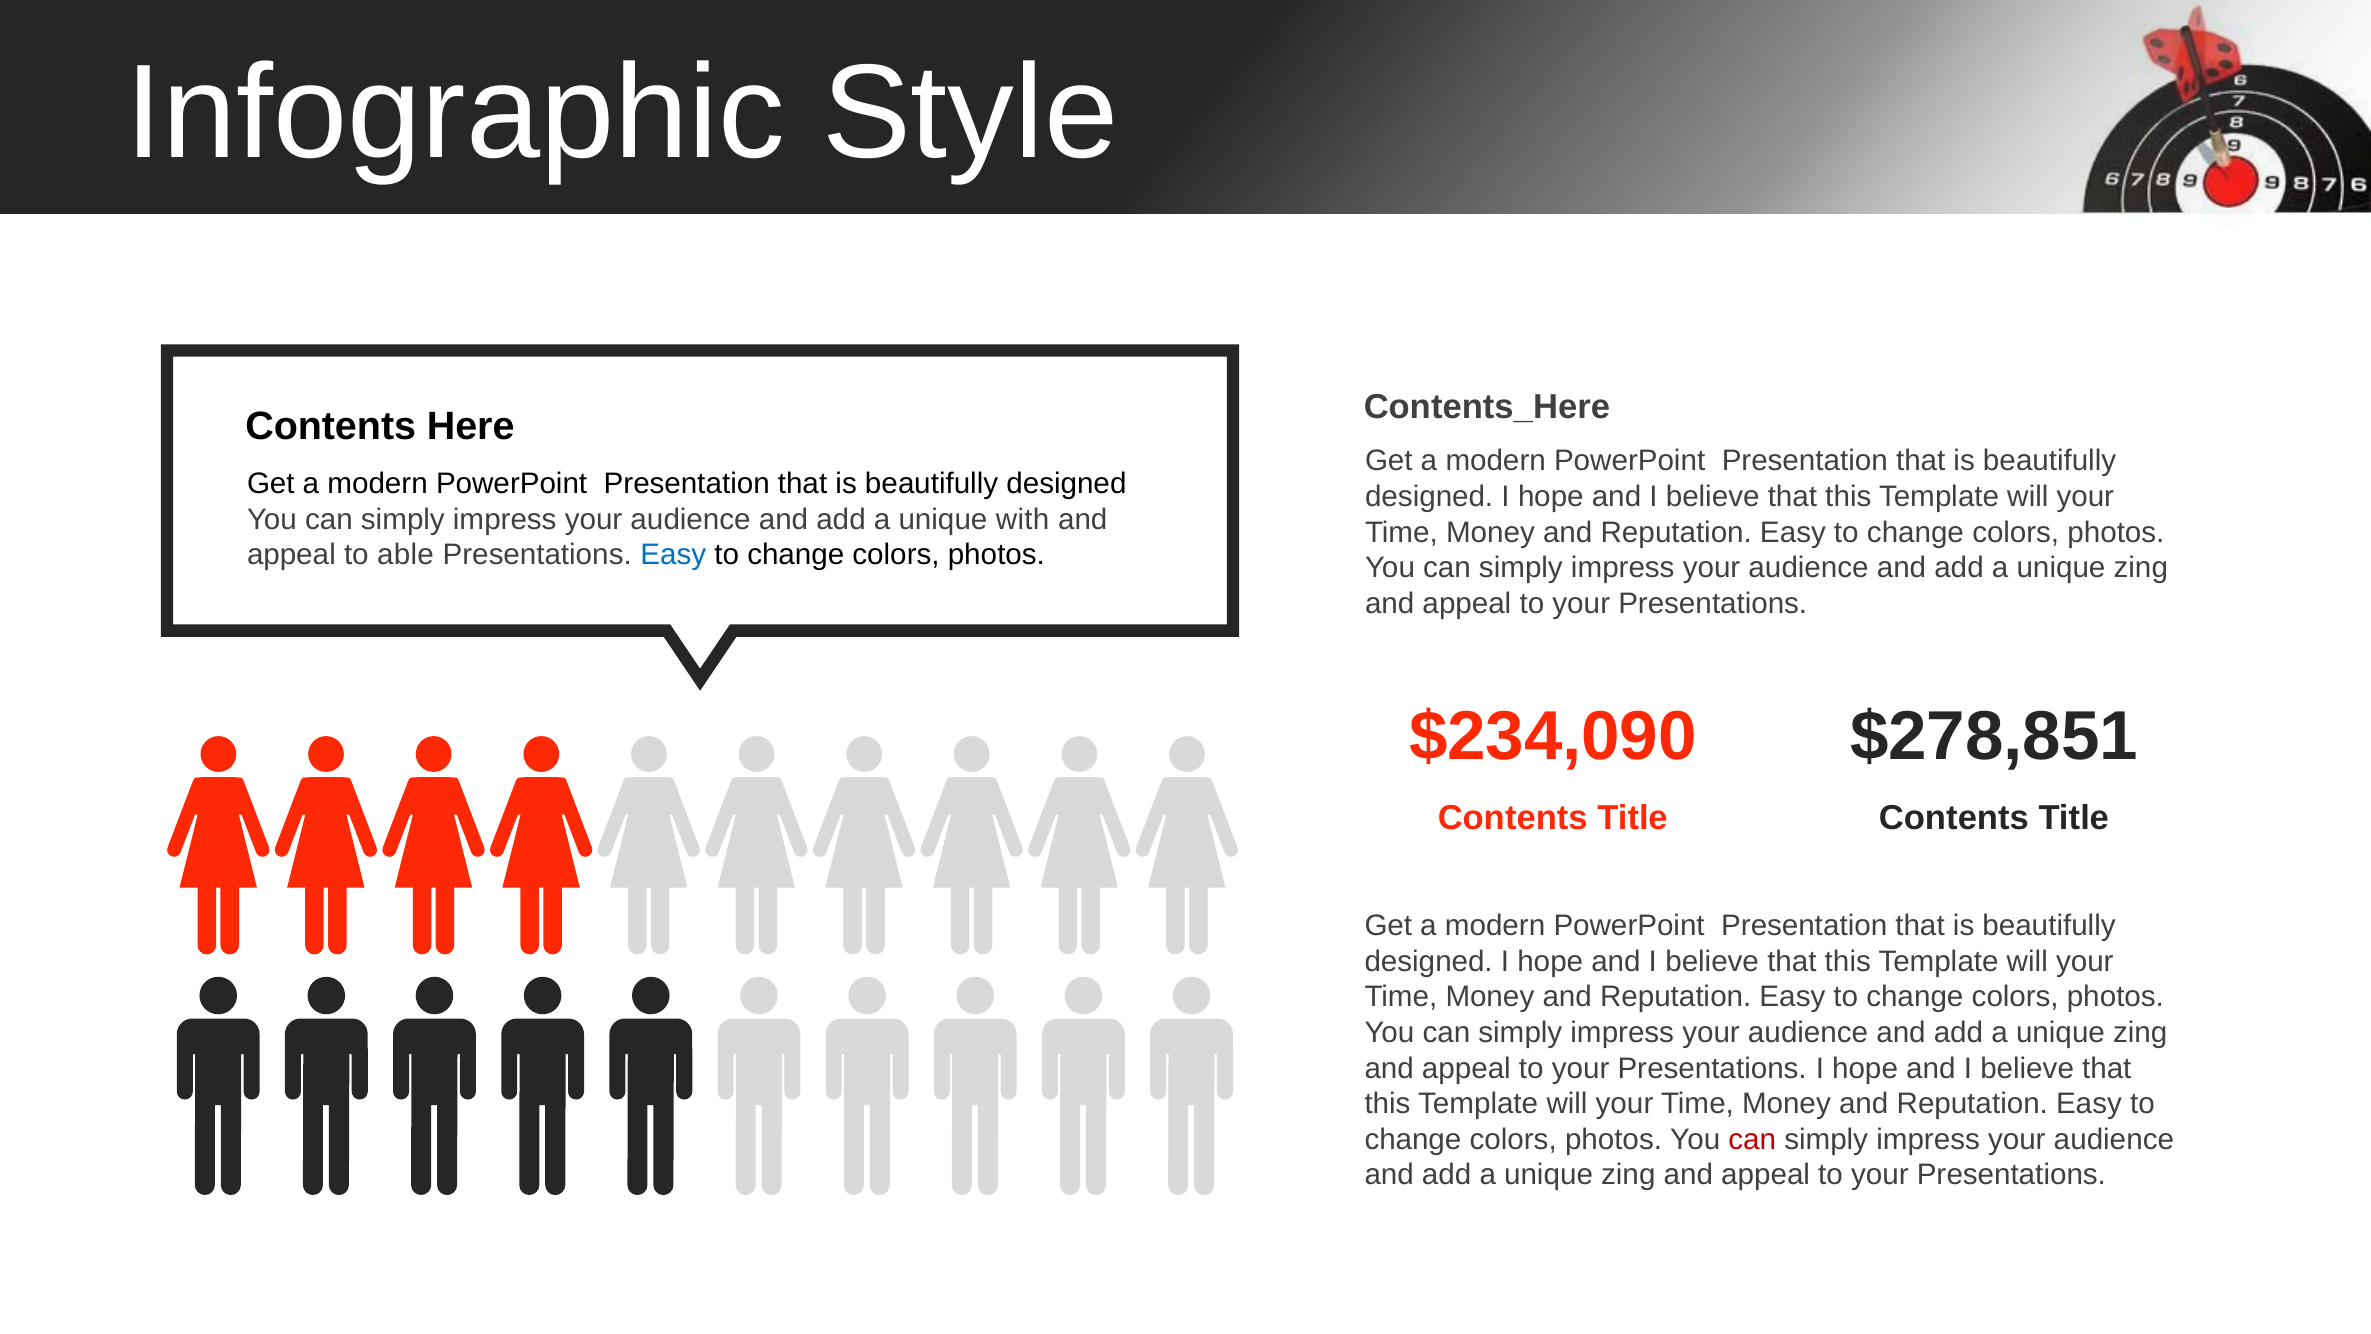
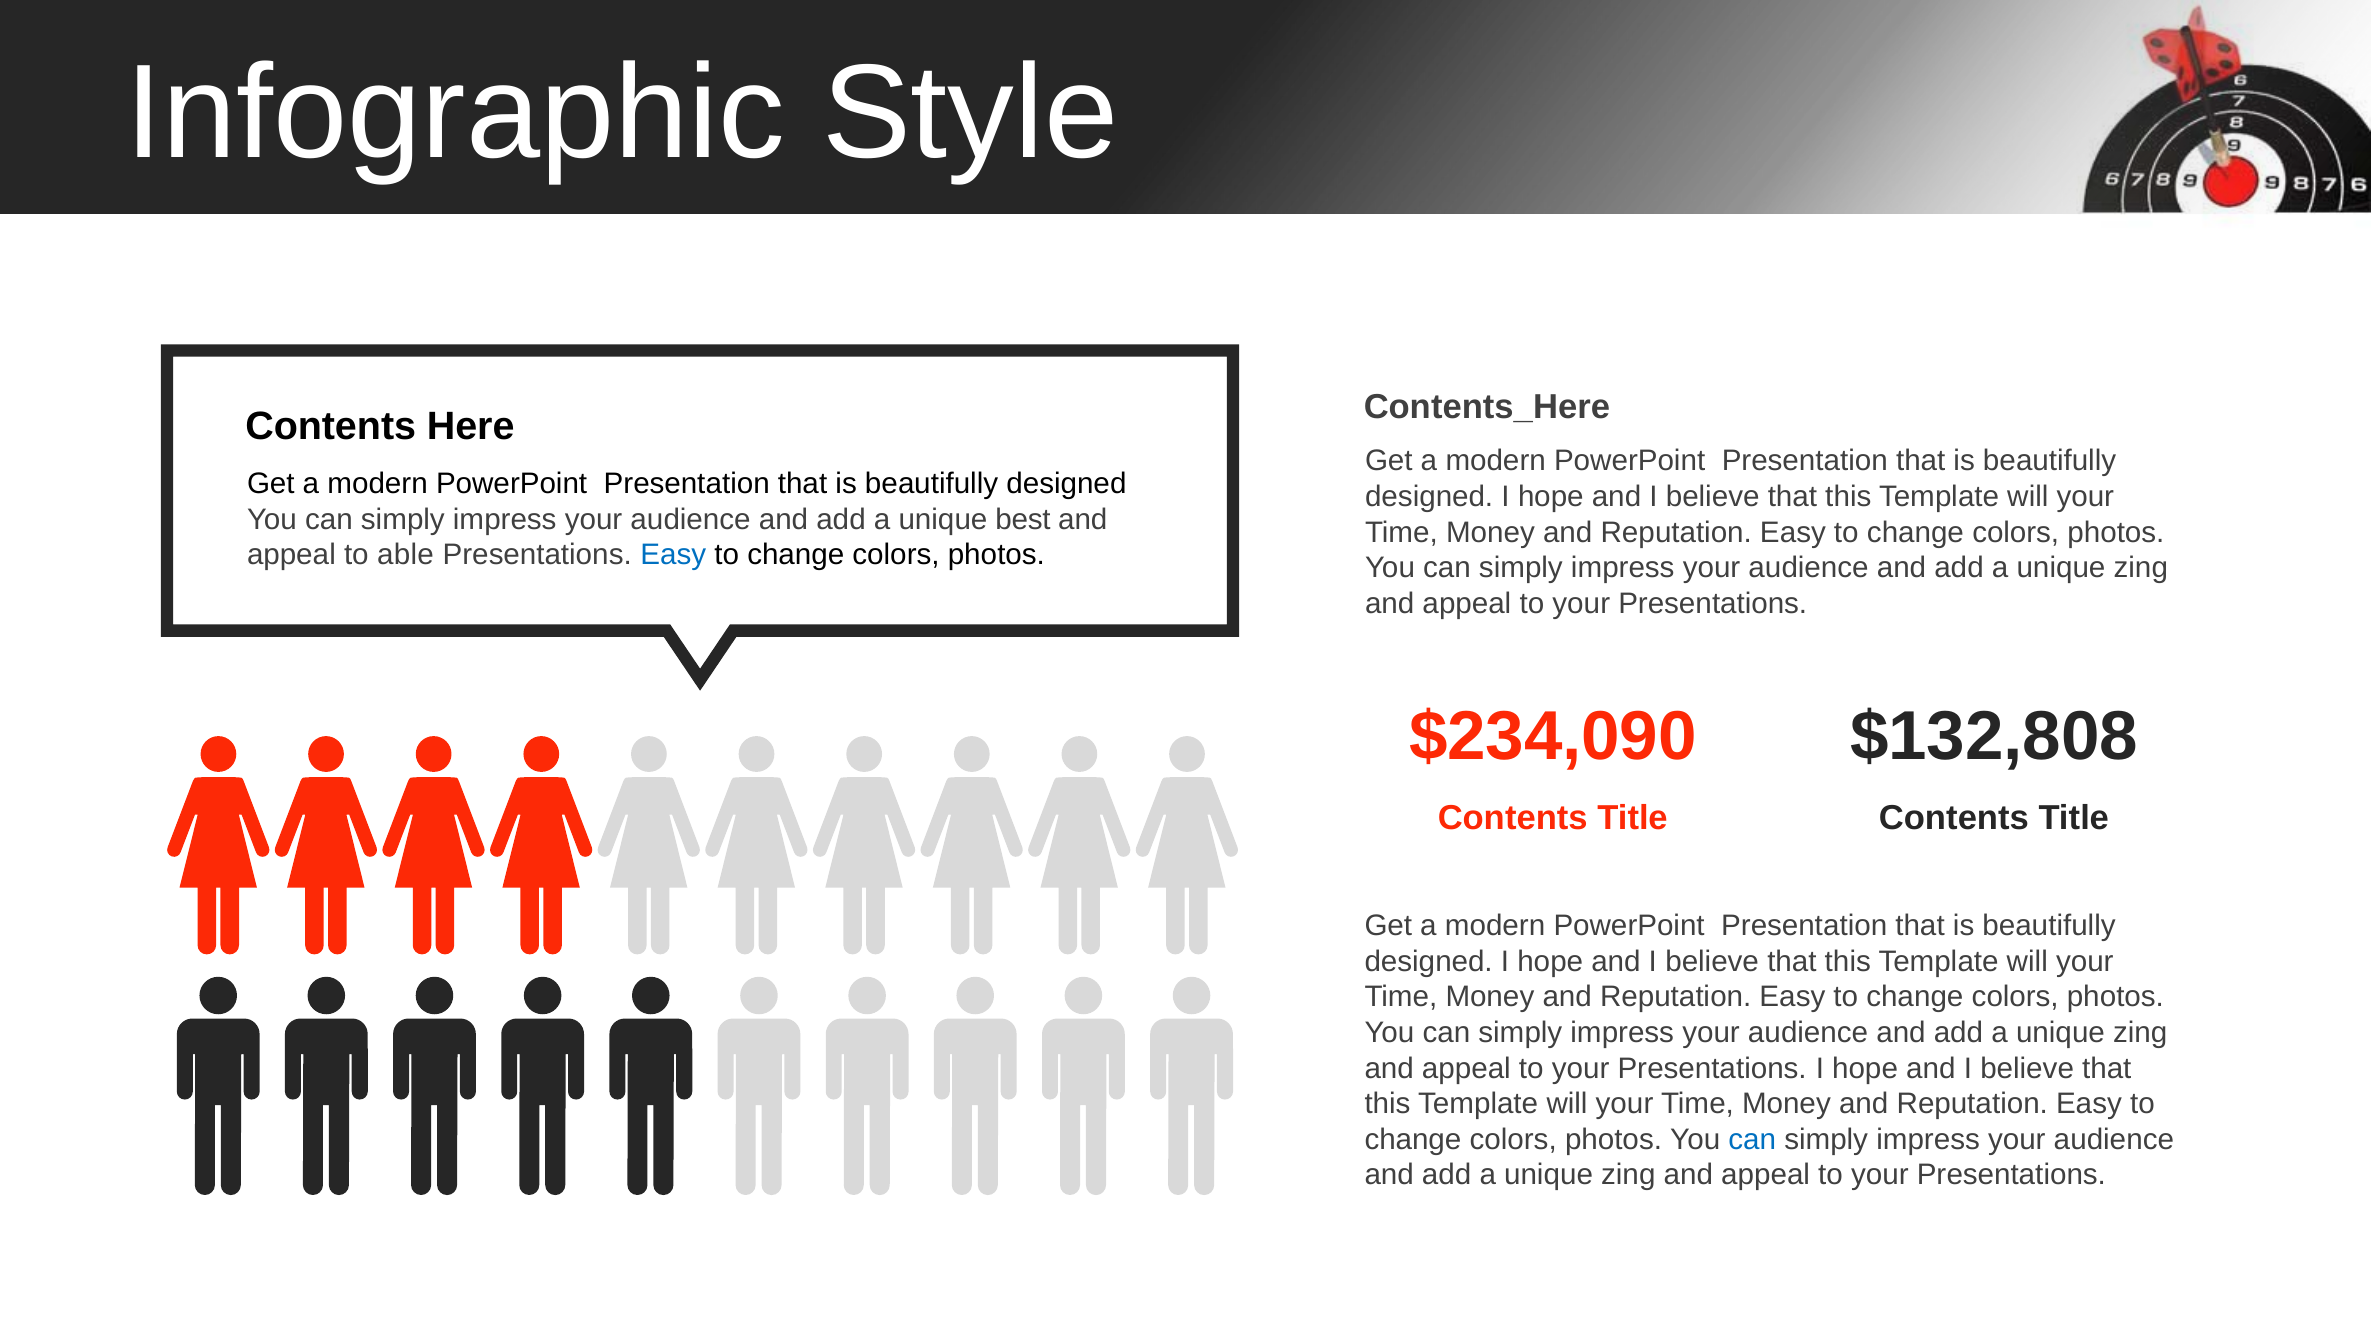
with: with -> best
$278,851: $278,851 -> $132,808
can at (1752, 1139) colour: red -> blue
